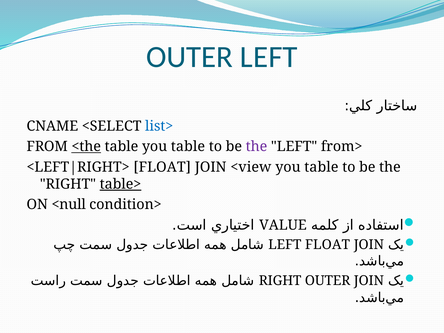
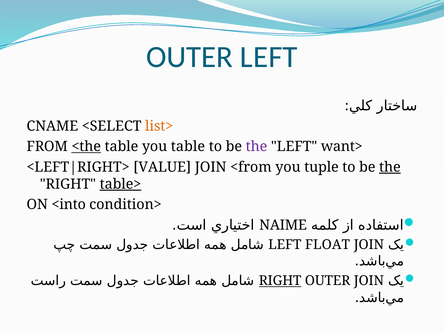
list> colour: blue -> orange
from>: from> -> want>
FLOAT at (162, 167): FLOAT -> VALUE
<view: <view -> <from
table at (321, 167): table -> tuple
the at (390, 167) underline: none -> present
<null: <null -> <into
VALUE: VALUE -> NAIME
RIGHT at (280, 281) underline: none -> present
